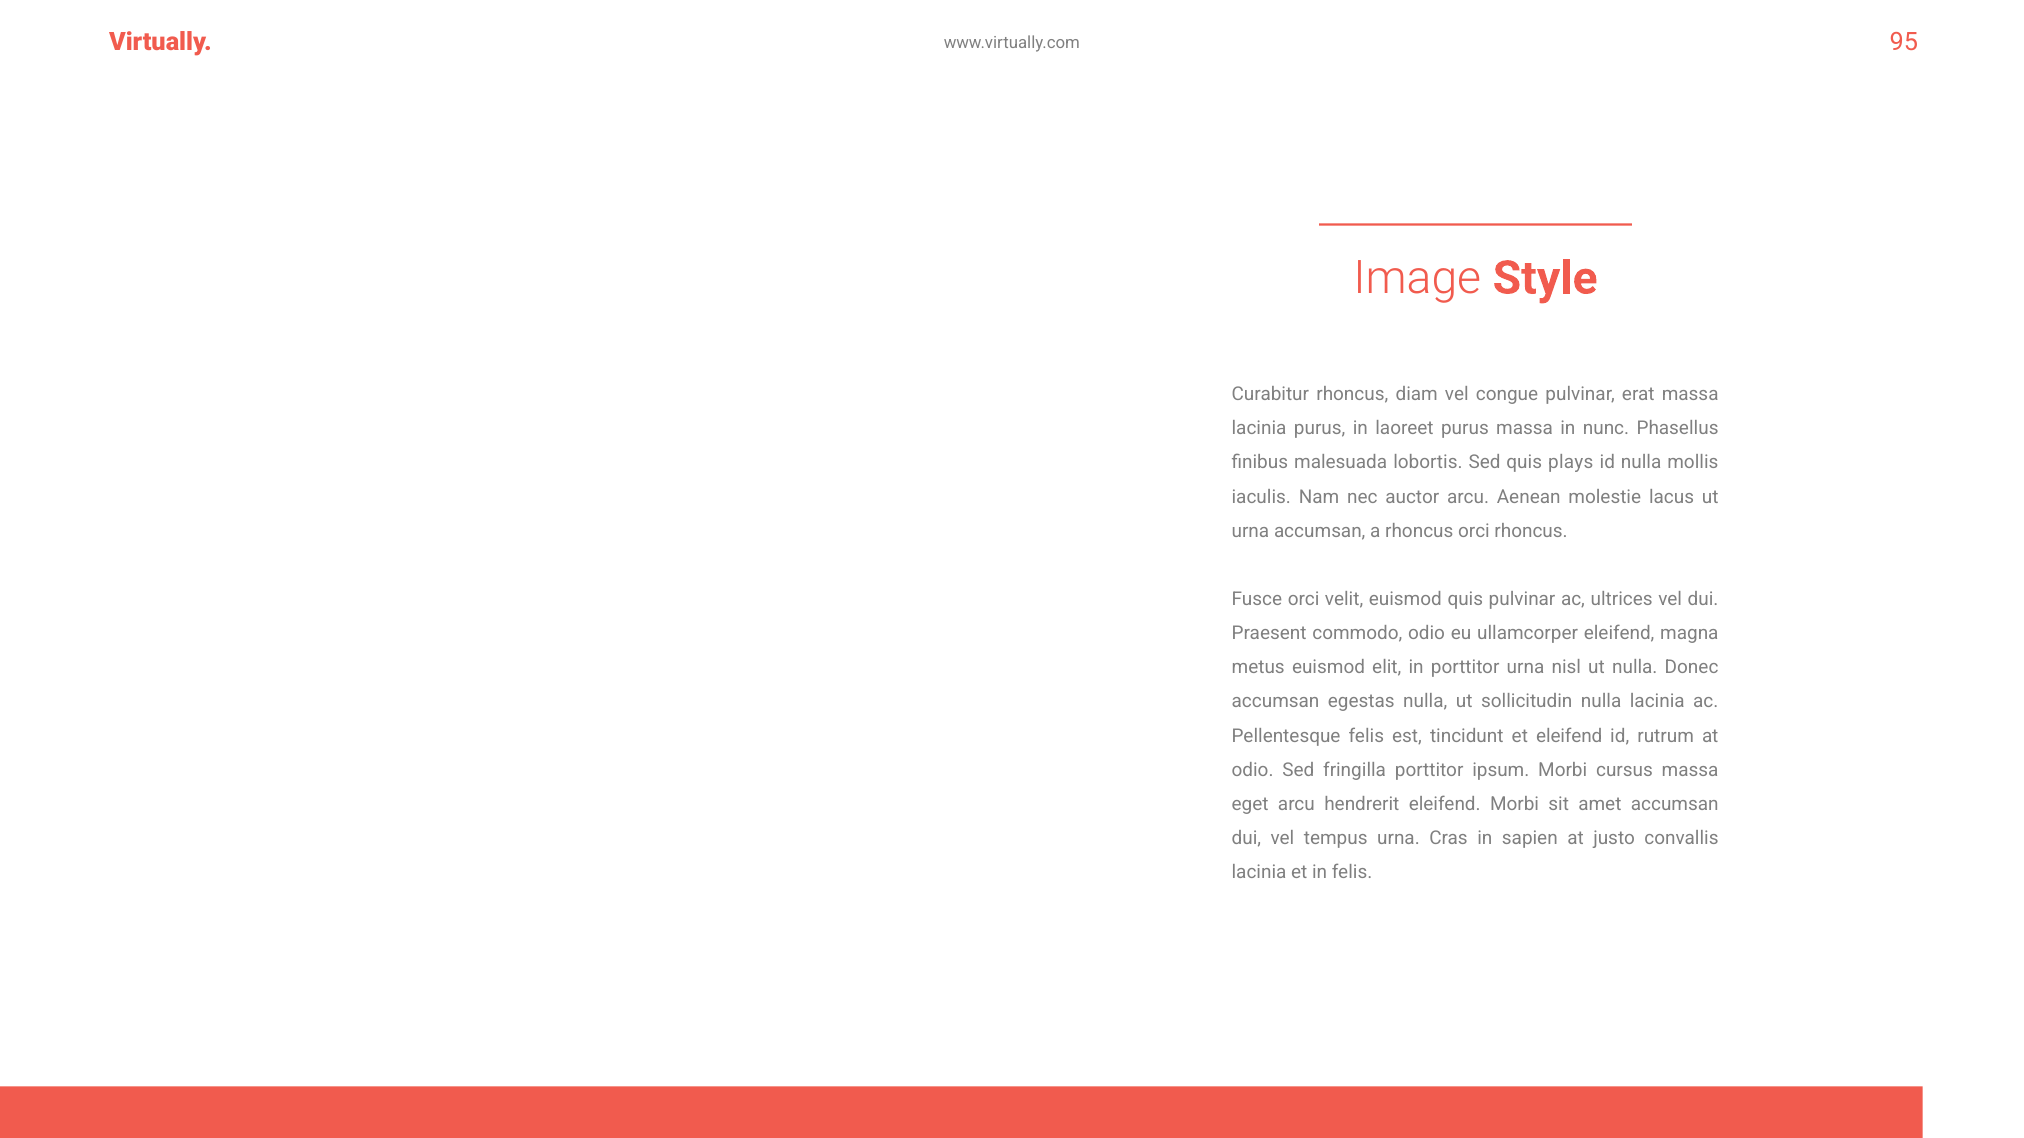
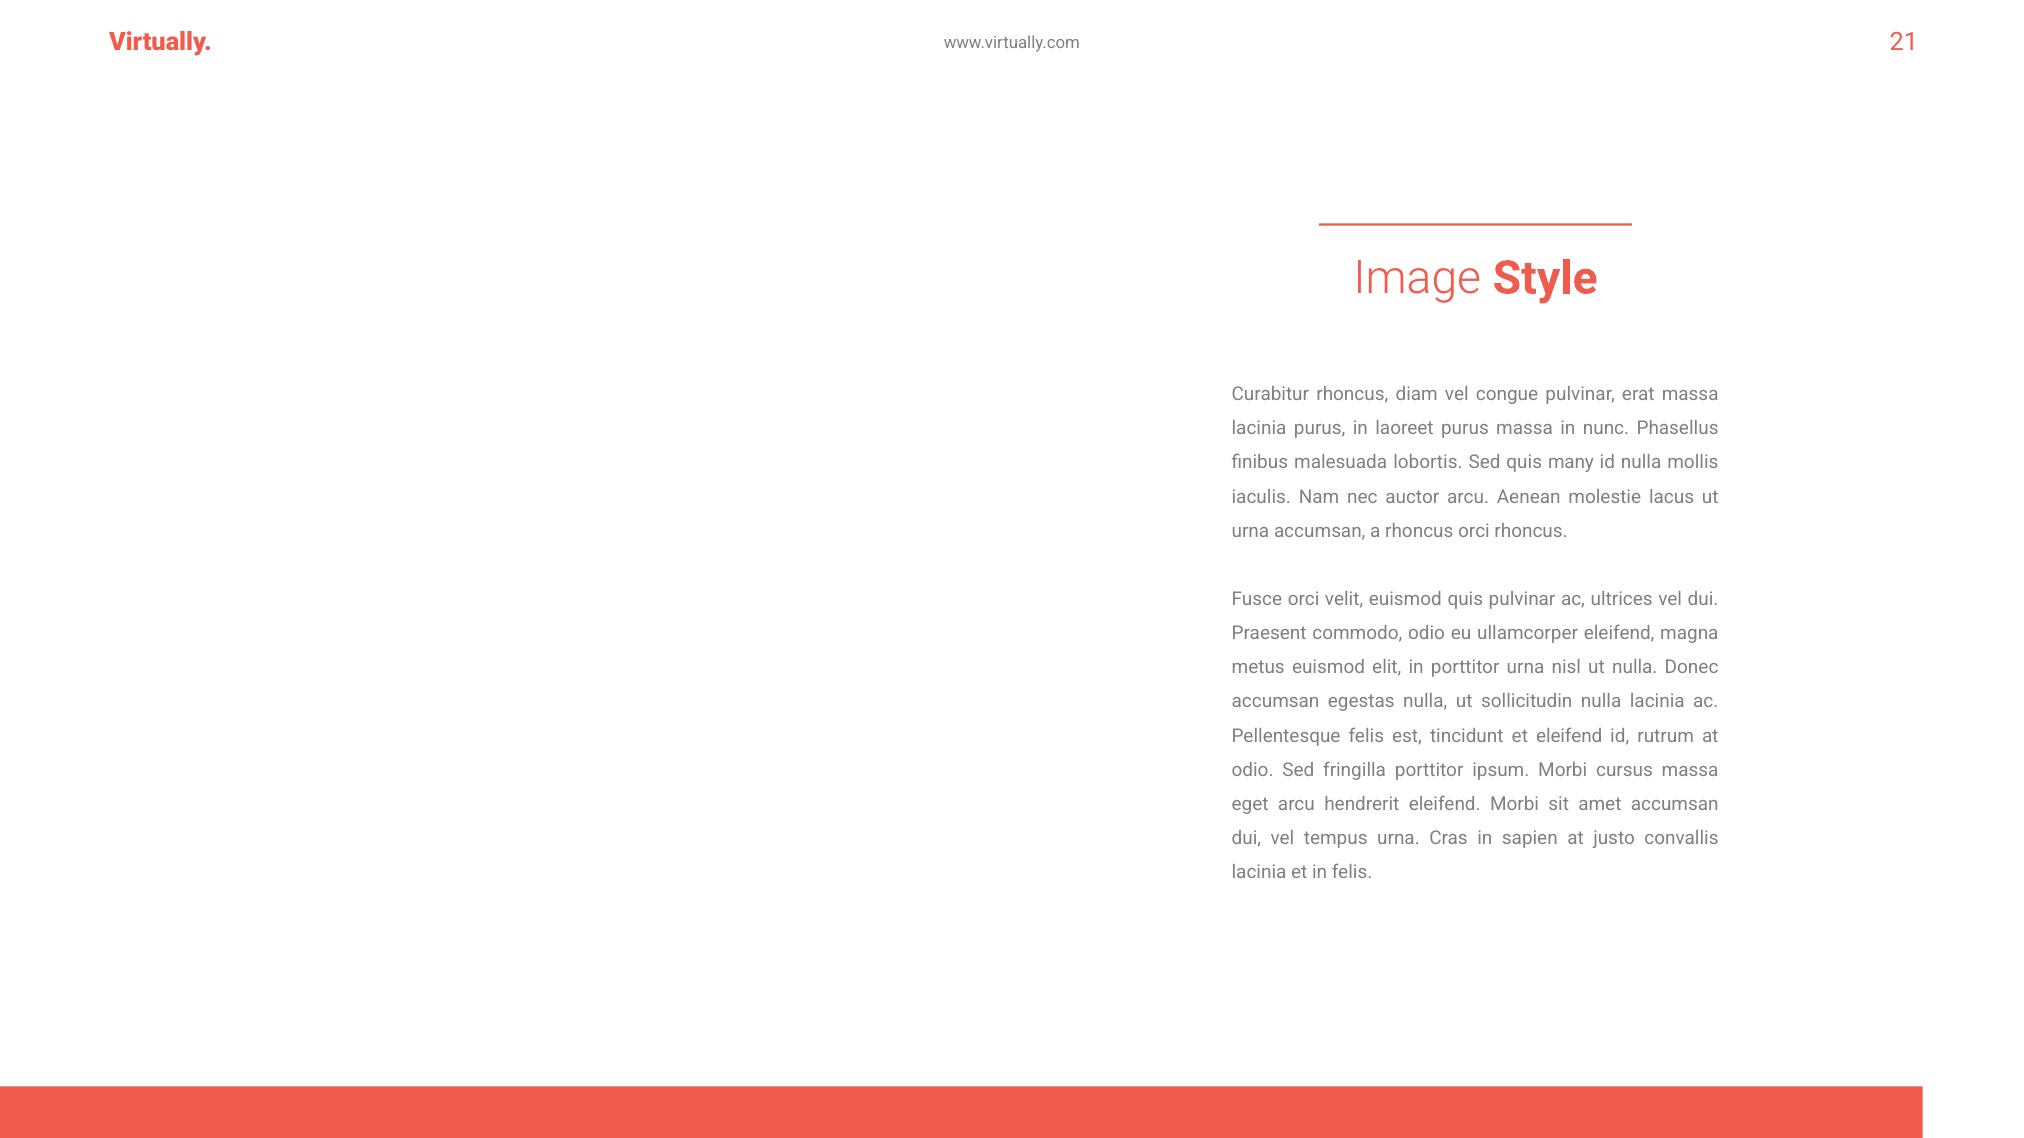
95: 95 -> 21
plays: plays -> many
